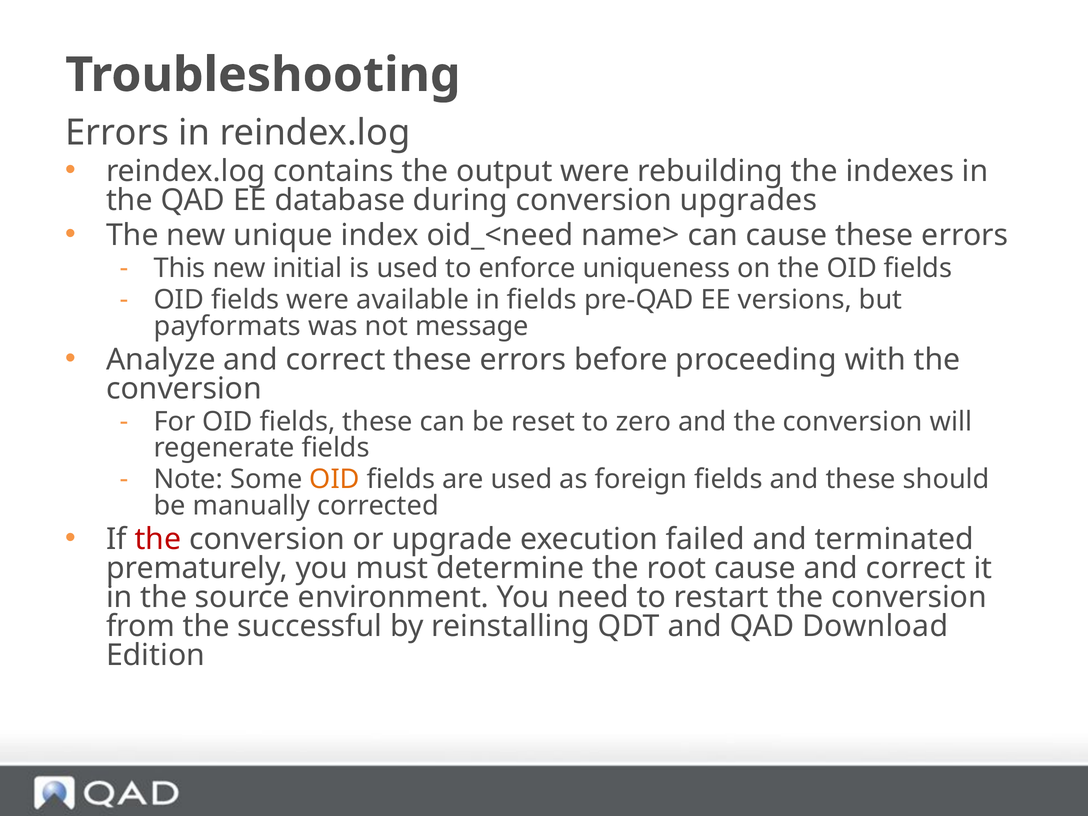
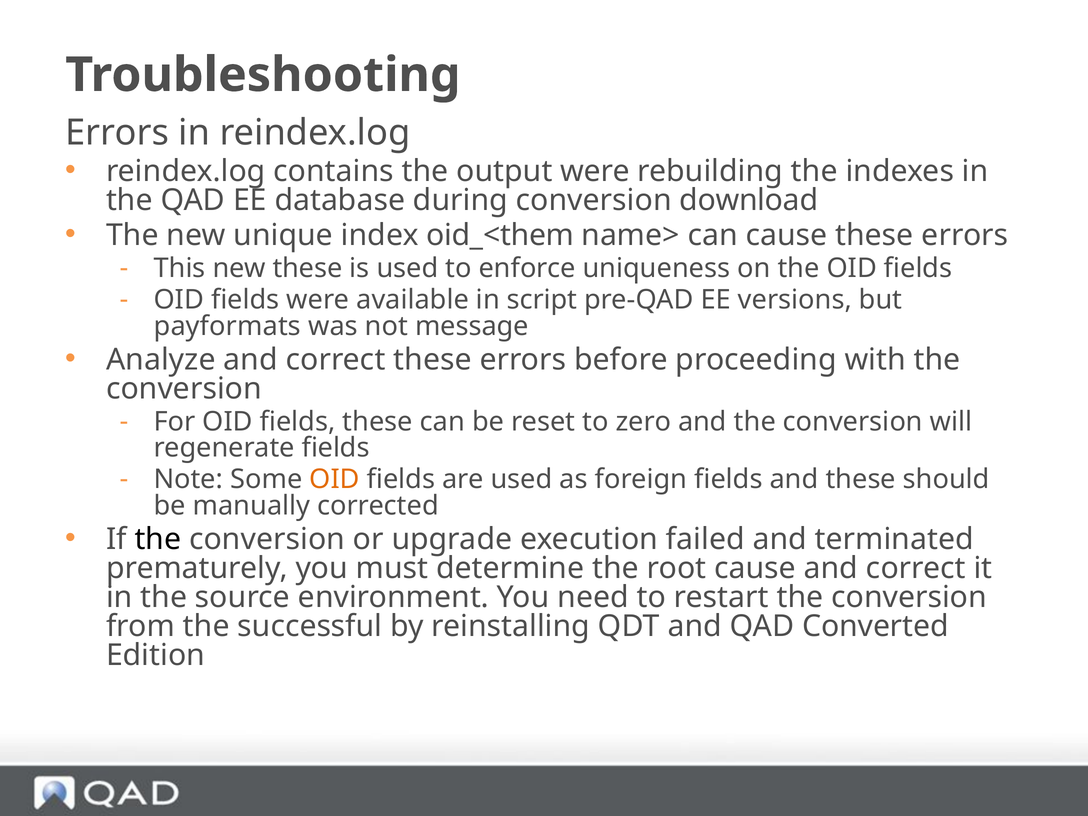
upgrades: upgrades -> download
oid_<need: oid_<need -> oid_<them
new initial: initial -> these
in fields: fields -> script
the at (158, 539) colour: red -> black
Download: Download -> Converted
